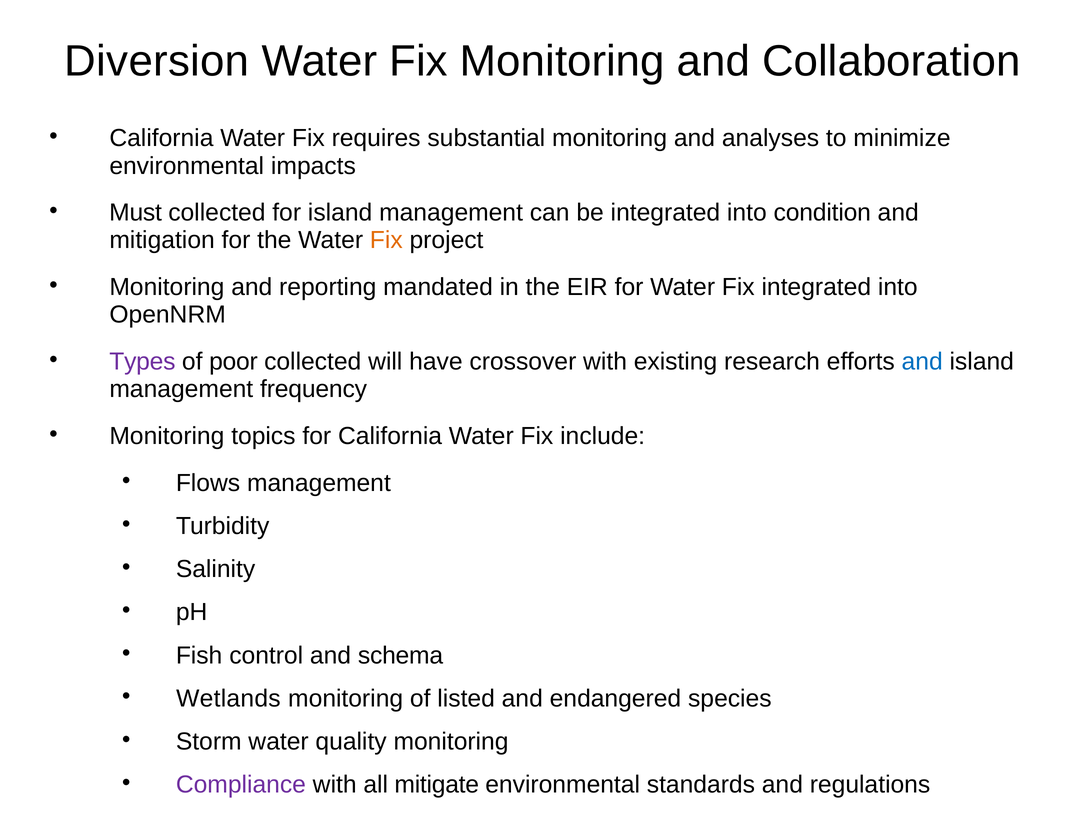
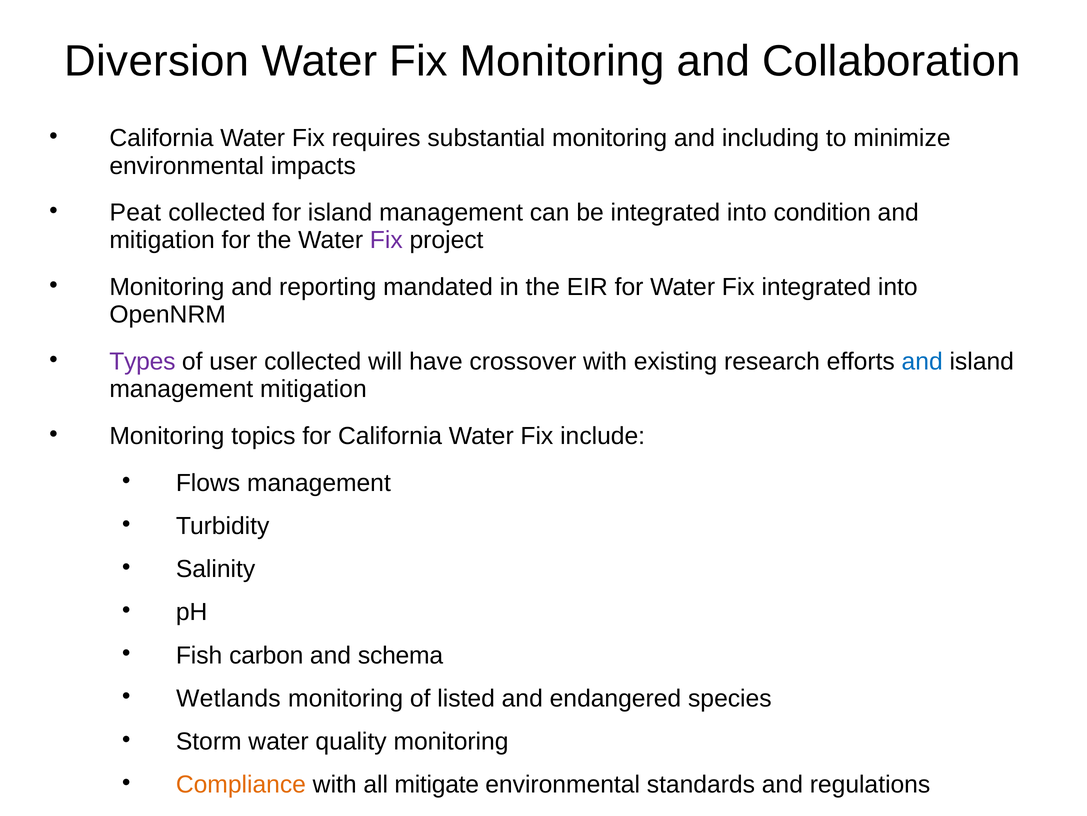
analyses: analyses -> including
Must: Must -> Peat
Fix at (386, 240) colour: orange -> purple
poor: poor -> user
management frequency: frequency -> mitigation
control: control -> carbon
Compliance colour: purple -> orange
